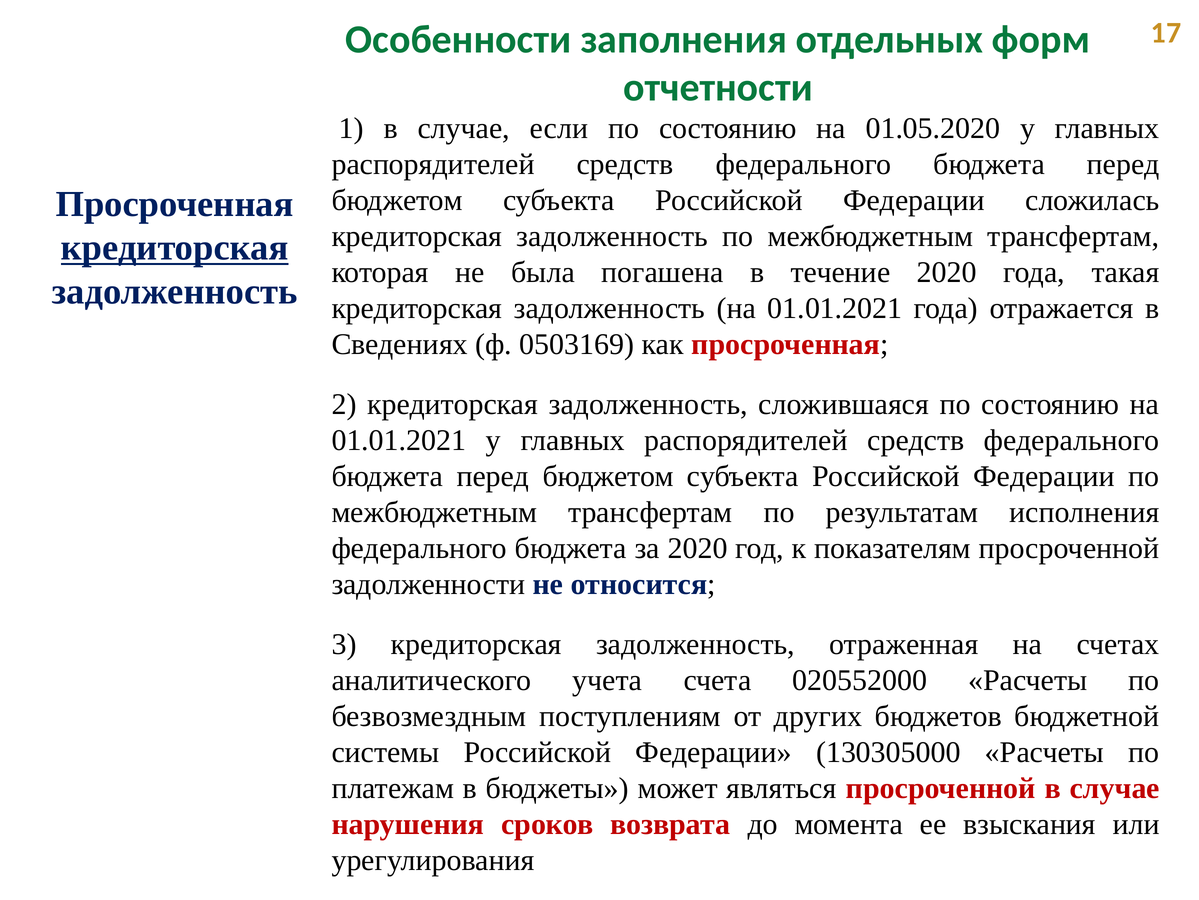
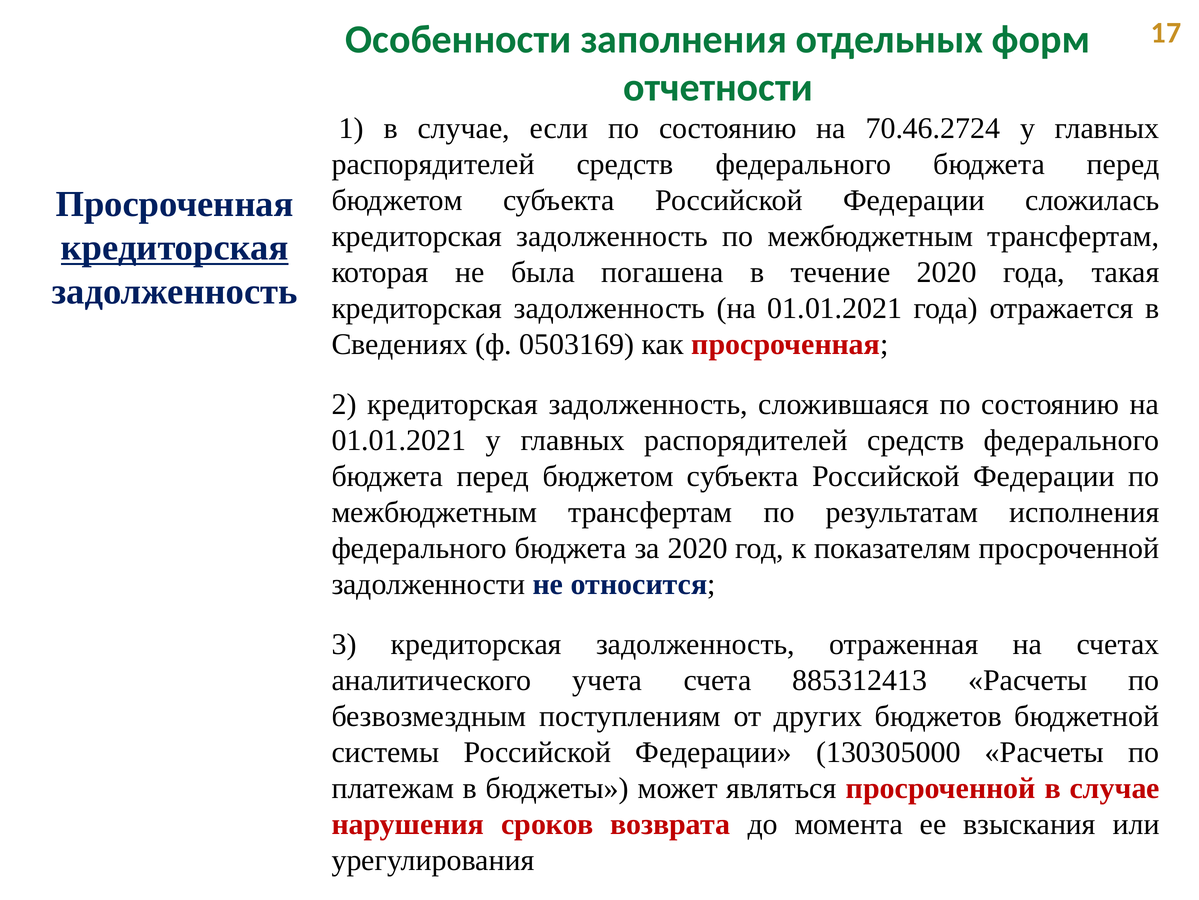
01.05.2020: 01.05.2020 -> 70.46.2724
020552000: 020552000 -> 885312413
